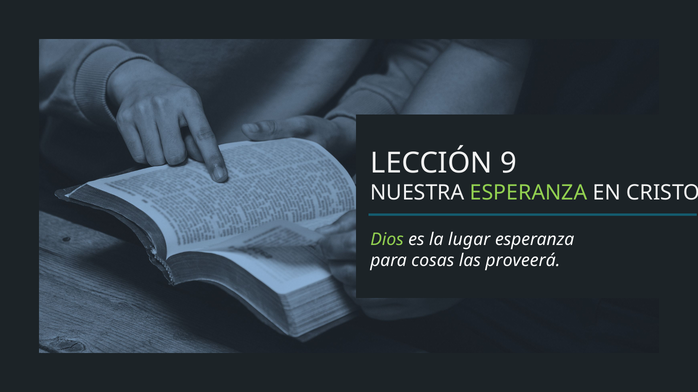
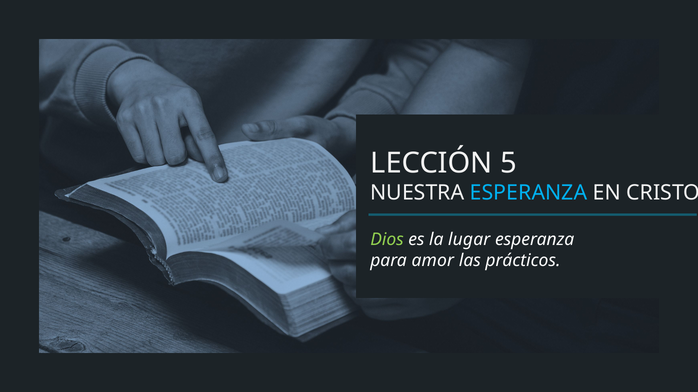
9: 9 -> 5
ESPERANZA at (529, 193) colour: light green -> light blue
cosas: cosas -> amor
proveerá: proveerá -> prácticos
